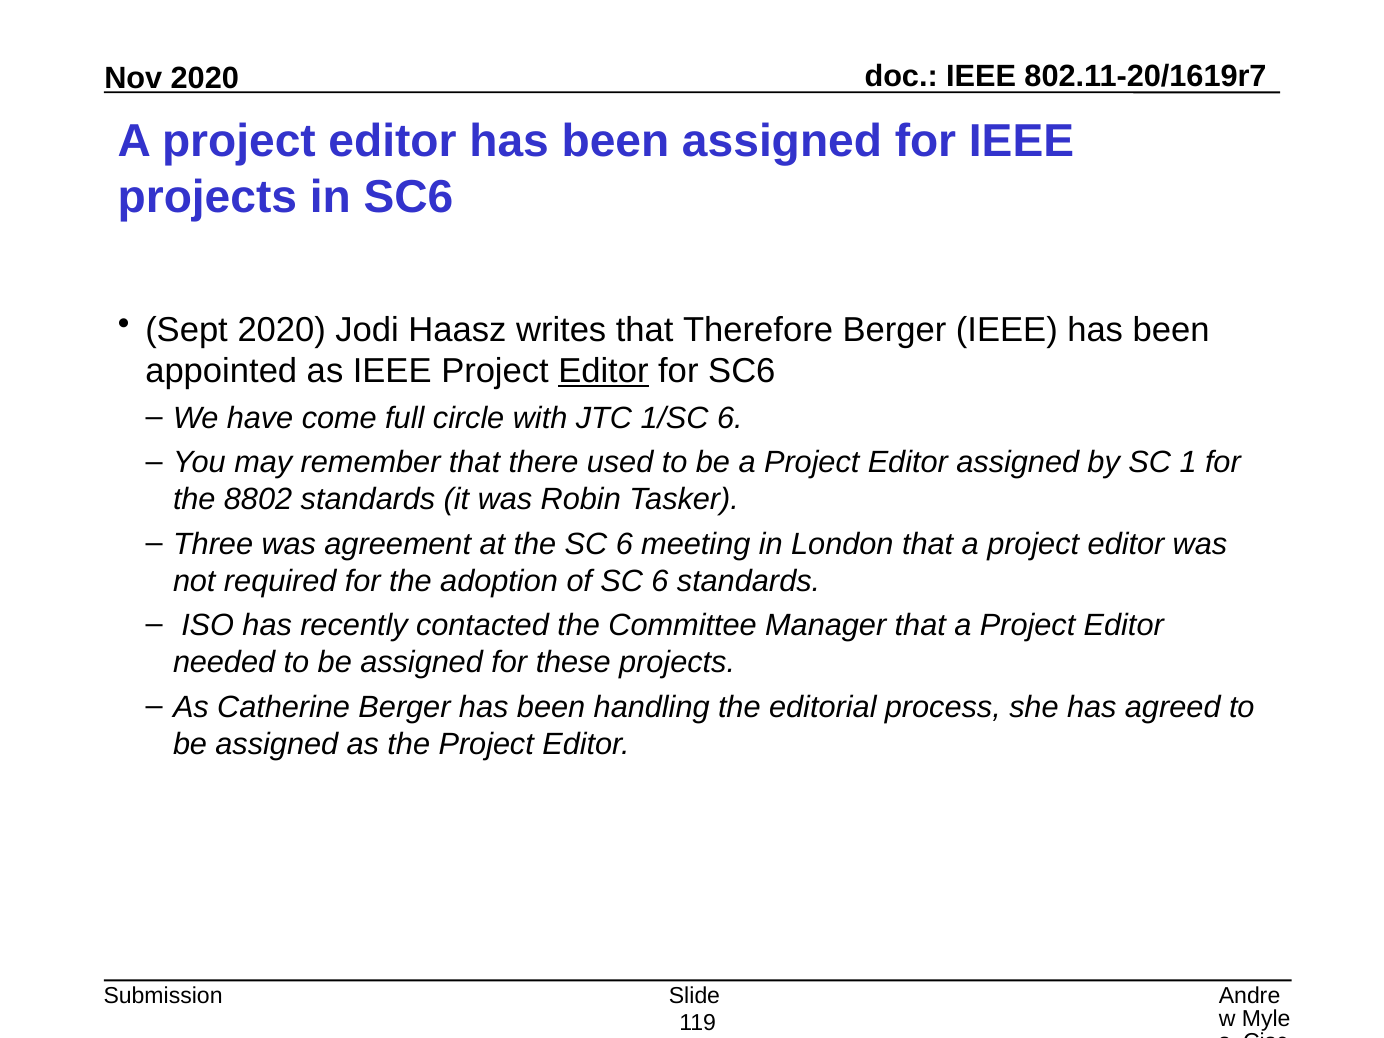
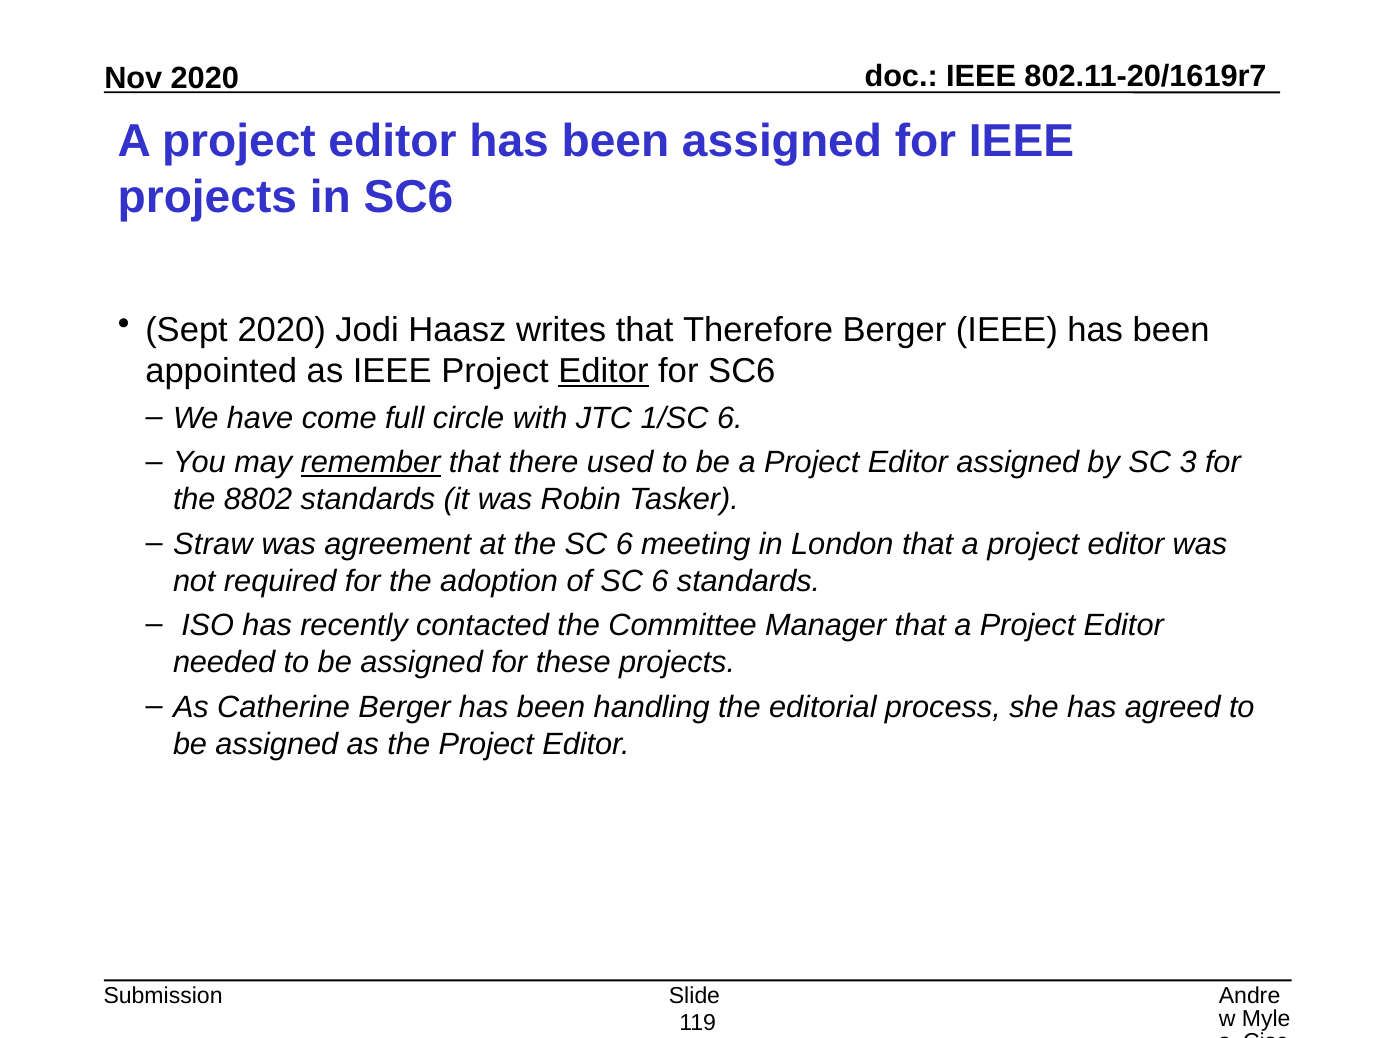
remember underline: none -> present
1: 1 -> 3
Three: Three -> Straw
